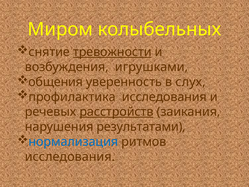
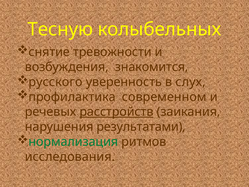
Миром: Миром -> Тесную
тревожности underline: present -> none
игрушками: игрушками -> знакомится
общения: общения -> русского
профилактика исследования: исследования -> современном
нормализация colour: blue -> green
